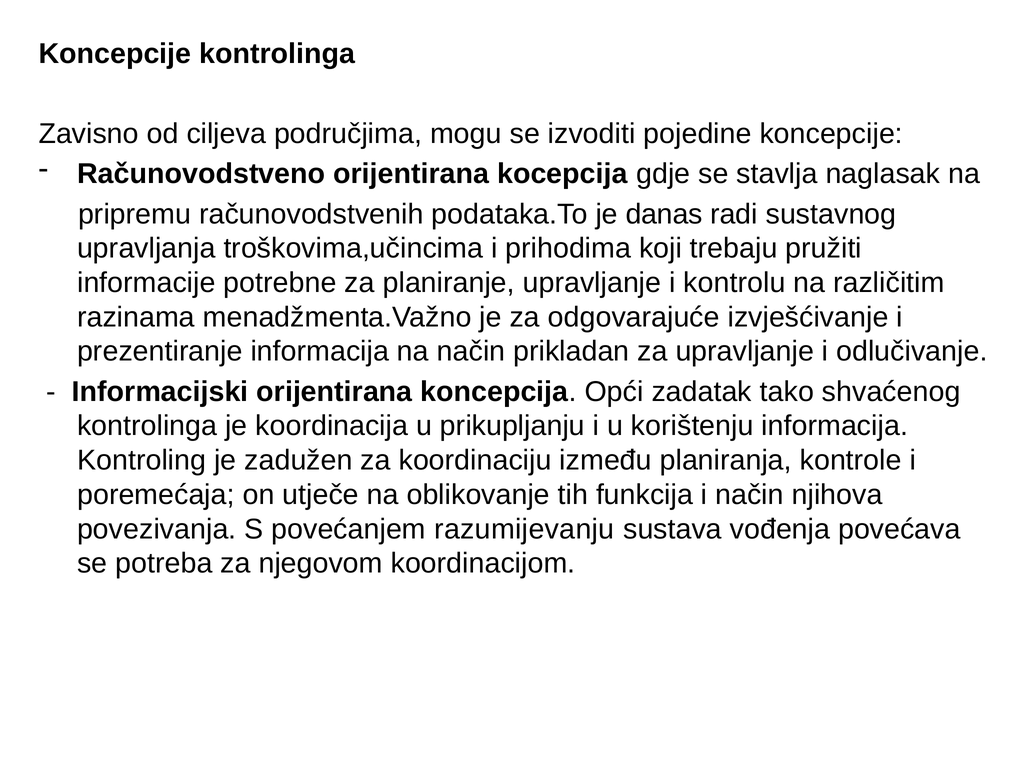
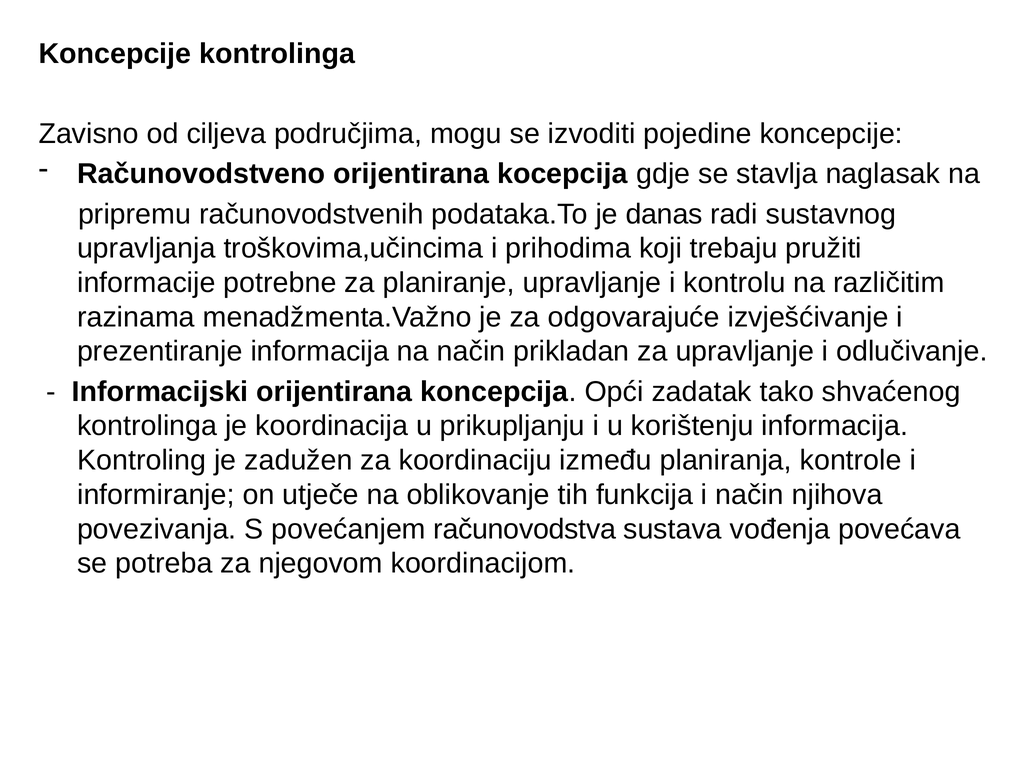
poremećaja: poremećaja -> informiranje
razumijevanju: razumijevanju -> računovodstva
